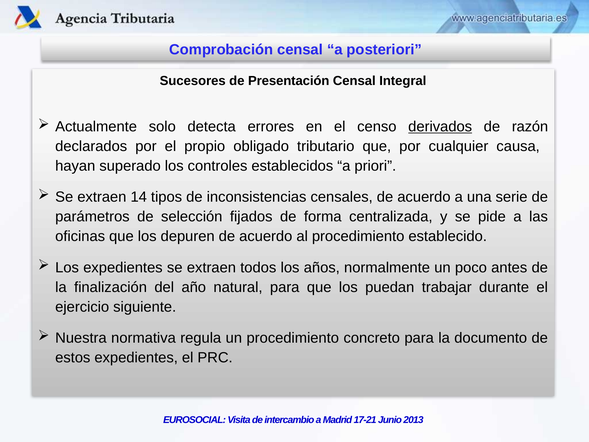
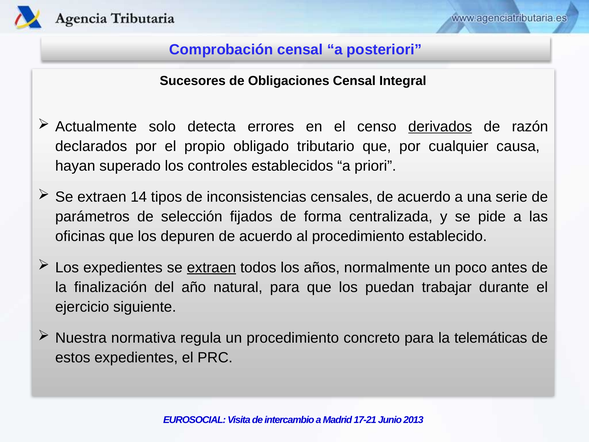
Presentación: Presentación -> Obligaciones
extraen at (211, 267) underline: none -> present
documento: documento -> telemáticas
